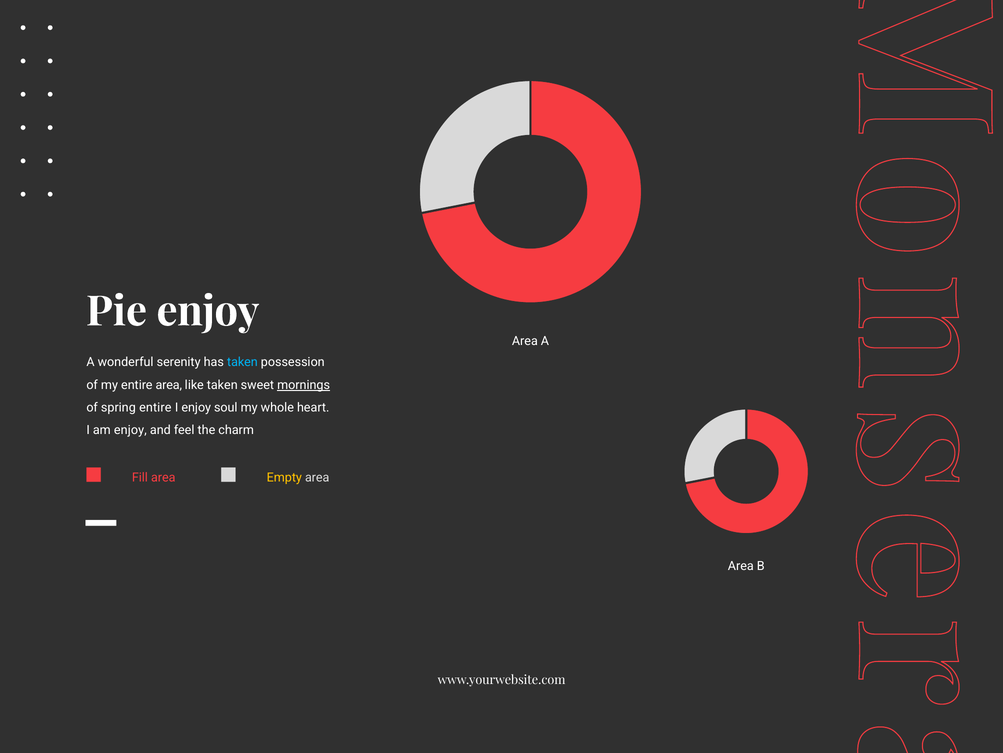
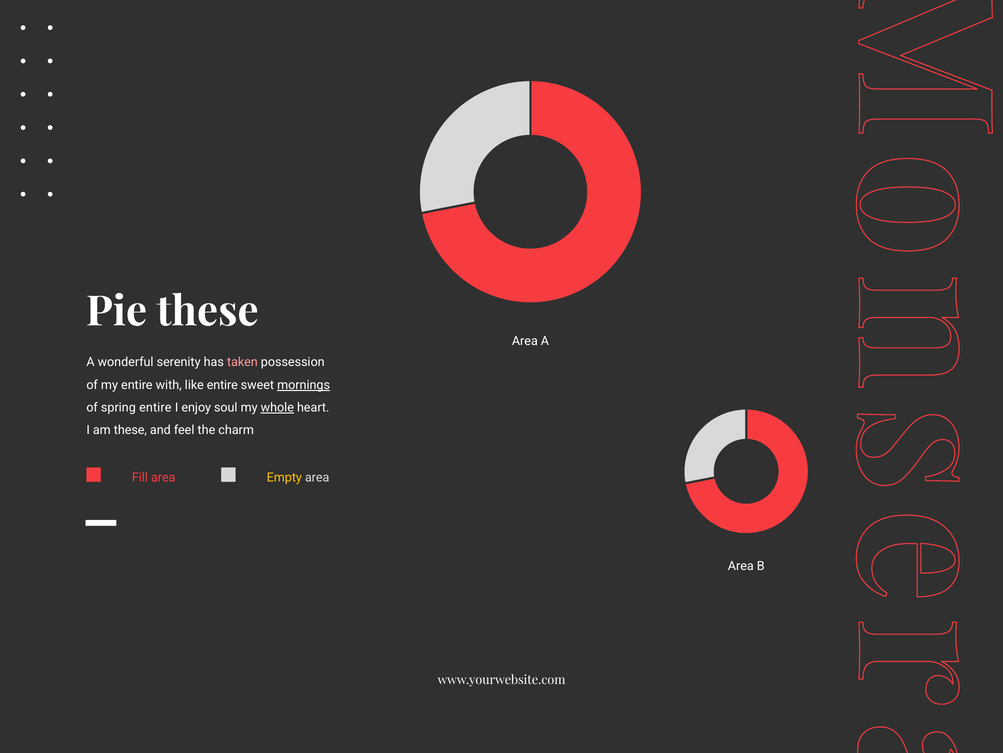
Pie enjoy: enjoy -> these
taken at (242, 362) colour: light blue -> pink
entire area: area -> with
like taken: taken -> entire
whole underline: none -> present
am enjoy: enjoy -> these
